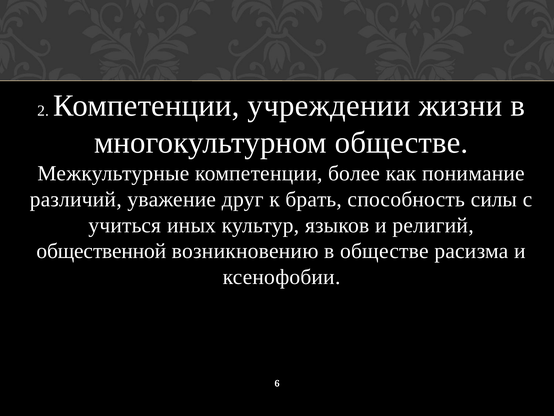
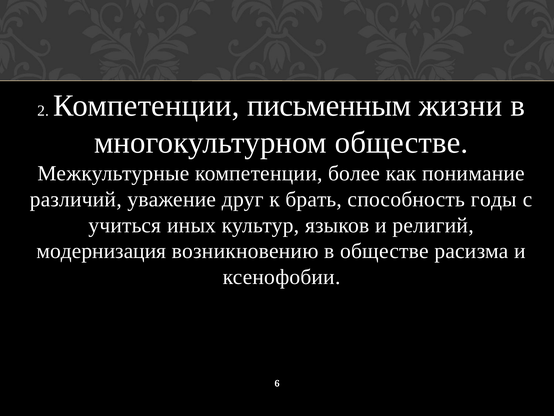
учреждении: учреждении -> письменным
силы: силы -> годы
общественной: общественной -> модернизация
